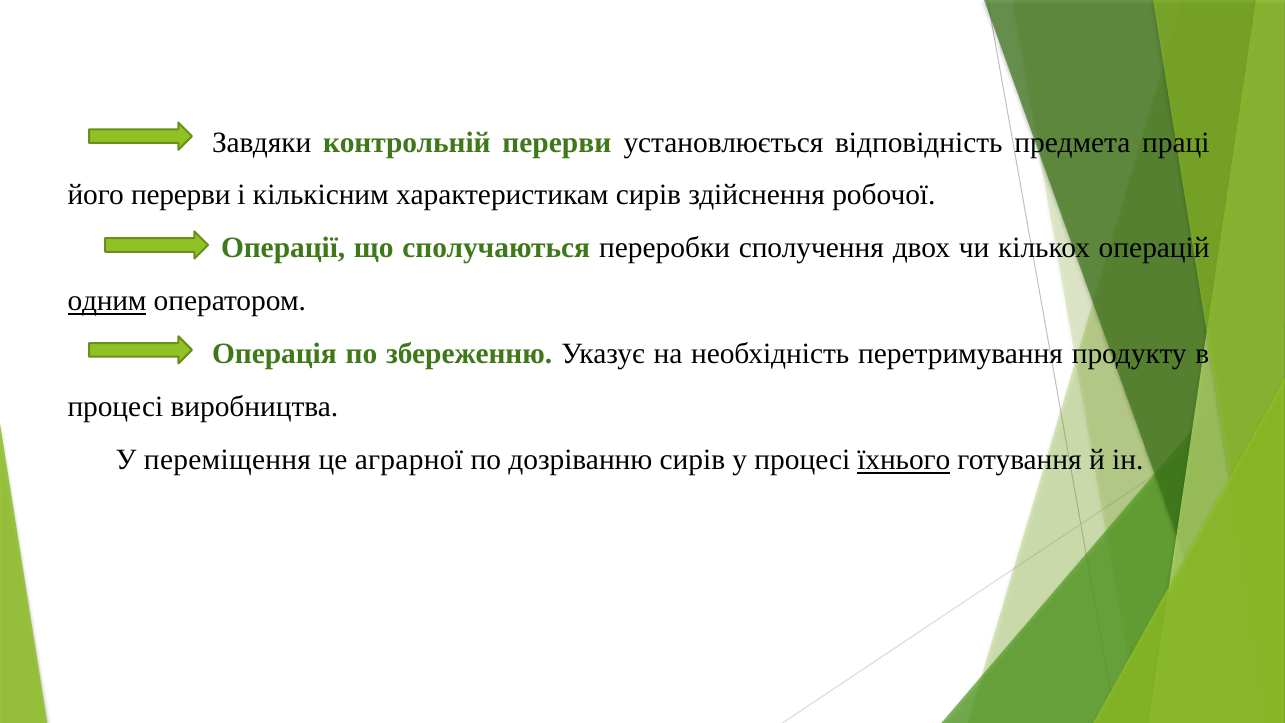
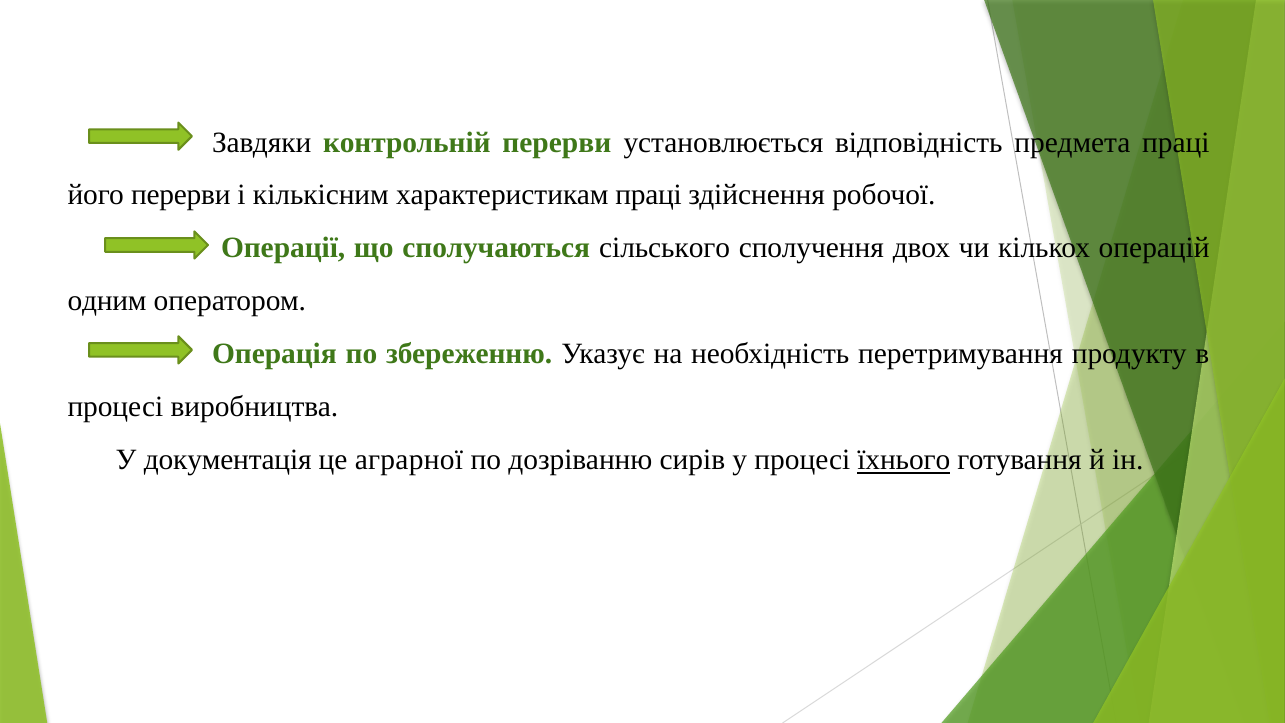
характеристикам сирів: сирів -> праці
переробки: переробки -> сільського
одним underline: present -> none
переміщення: переміщення -> документація
